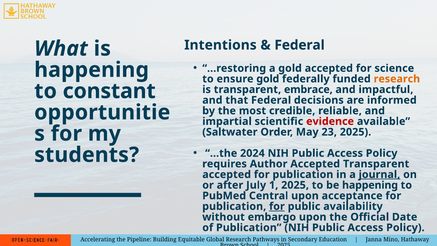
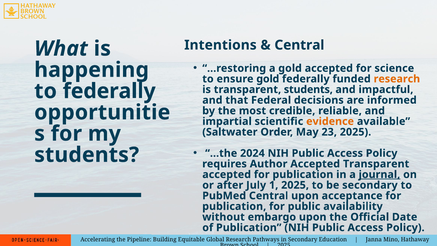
Federal at (300, 45): Federal -> Central
to constant: constant -> federally
transparent embrace: embrace -> students
evidence colour: red -> orange
be happening: happening -> secondary
for at (277, 206) underline: present -> none
